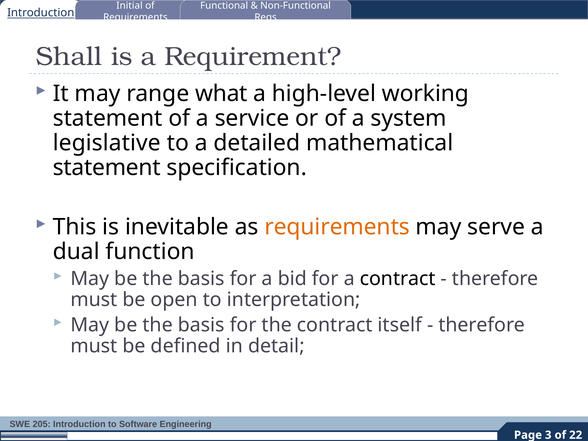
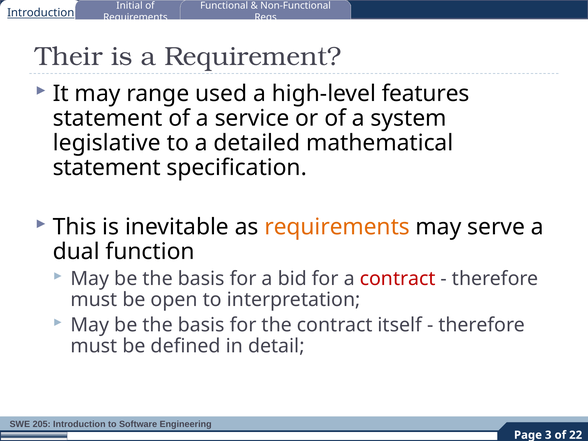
Shall: Shall -> Their
what: what -> used
working: working -> features
contract at (398, 279) colour: black -> red
